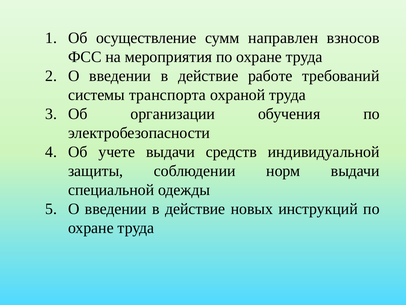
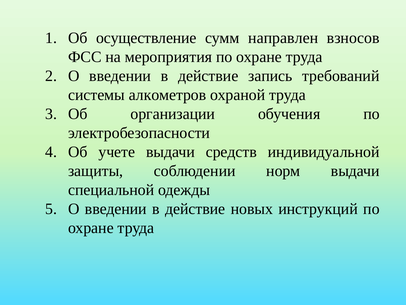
работе: работе -> запись
транспорта: транспорта -> алкометров
